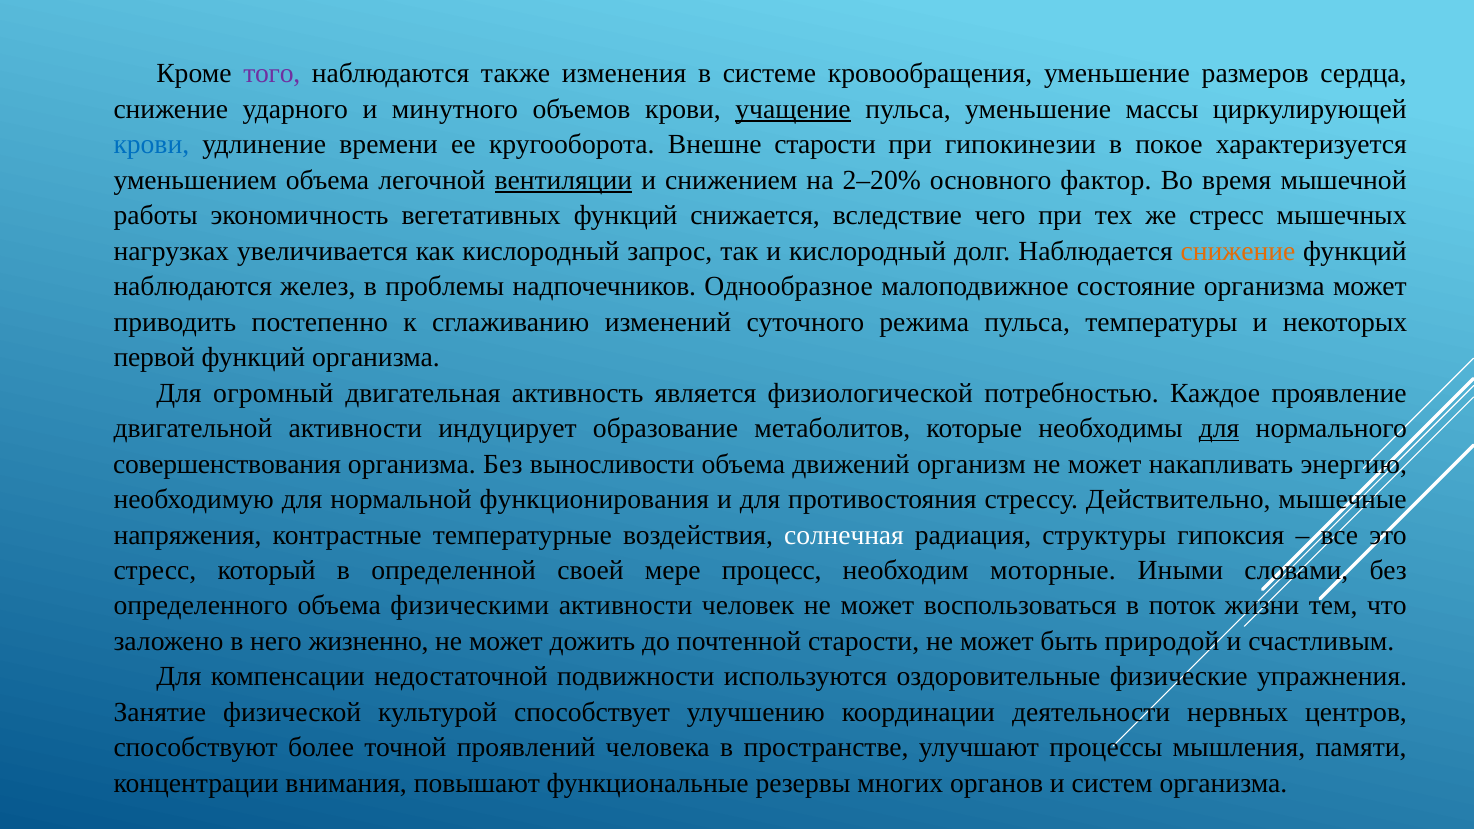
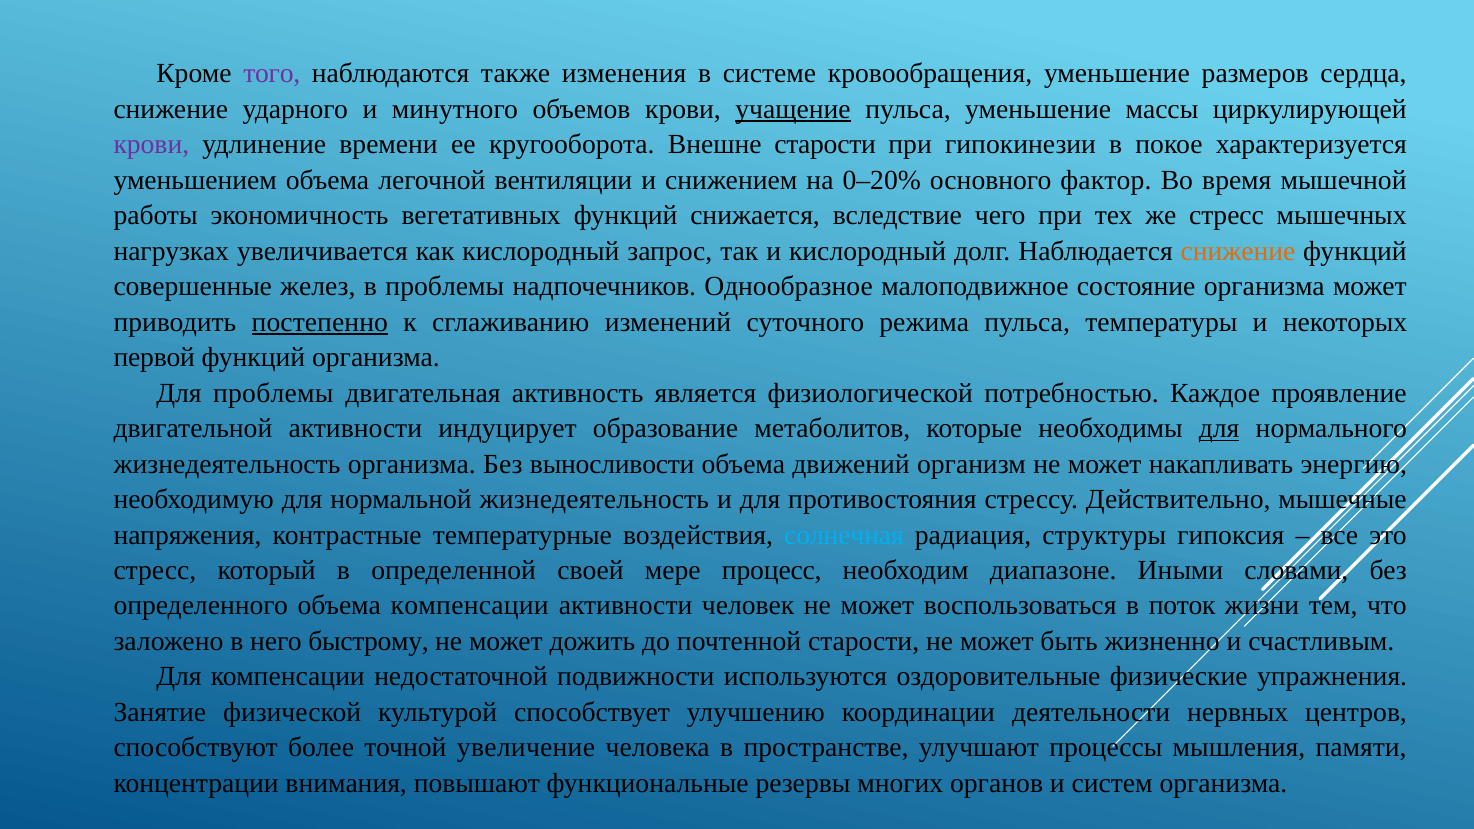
крови at (151, 145) colour: blue -> purple
вентиляции underline: present -> none
2–20%: 2–20% -> 0–20%
наблюдаются at (193, 287): наблюдаются -> совершенные
постепенно underline: none -> present
Для огромный: огромный -> проблемы
совершенствования at (227, 464): совершенствования -> жизнедеятельность
нормальной функционирования: функционирования -> жизнедеятельность
солнечная colour: white -> light blue
моторные: моторные -> диапазоне
объема физическими: физическими -> компенсации
жизненно: жизненно -> быстрому
природой: природой -> жизненно
проявлений: проявлений -> увеличение
